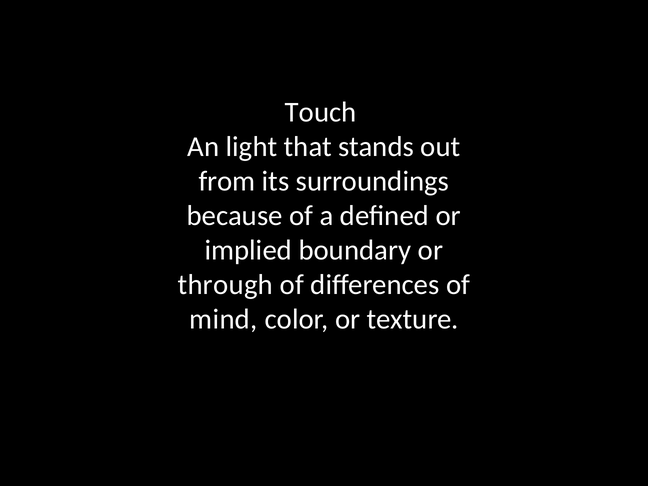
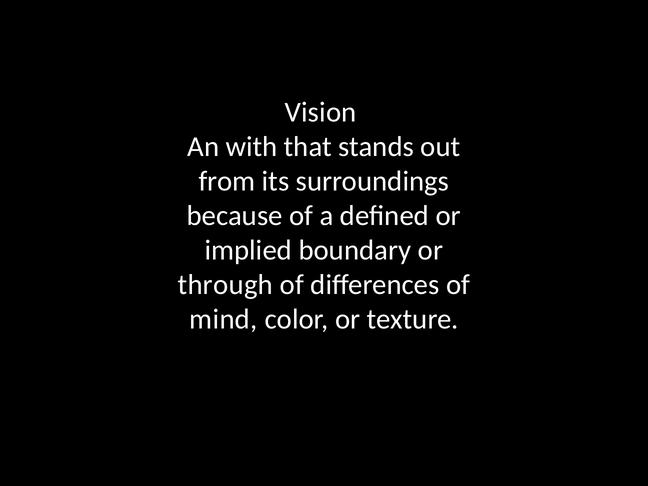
Touch: Touch -> Vision
light: light -> with
